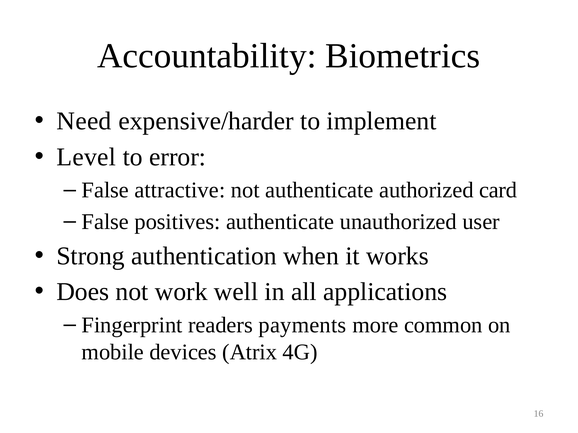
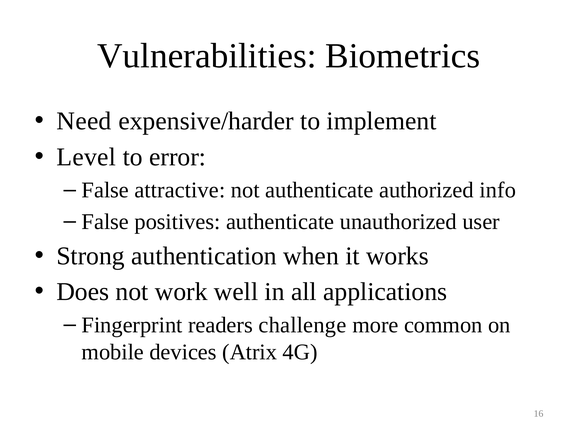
Accountability: Accountability -> Vulnerabilities
card: card -> info
payments: payments -> challenge
